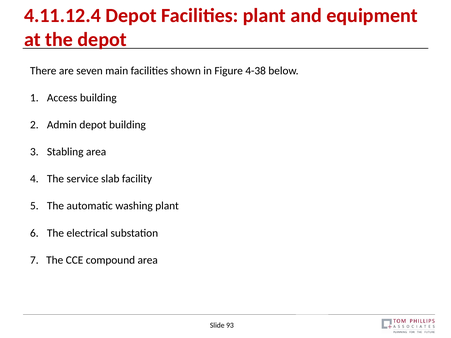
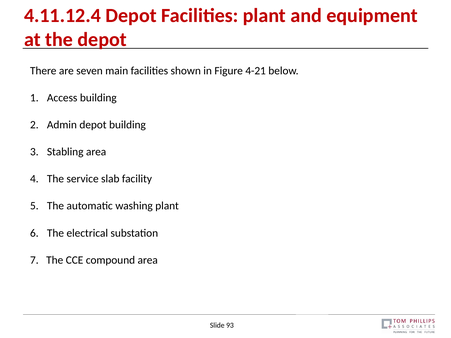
4-38: 4-38 -> 4-21
